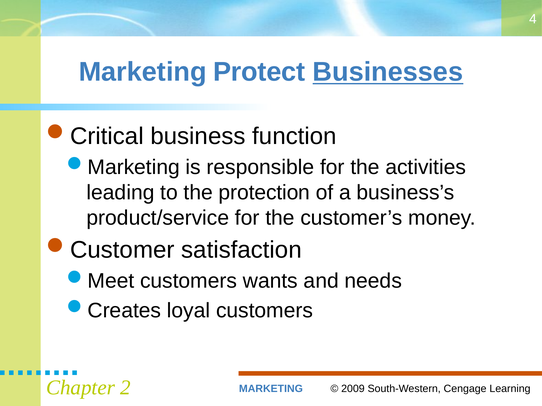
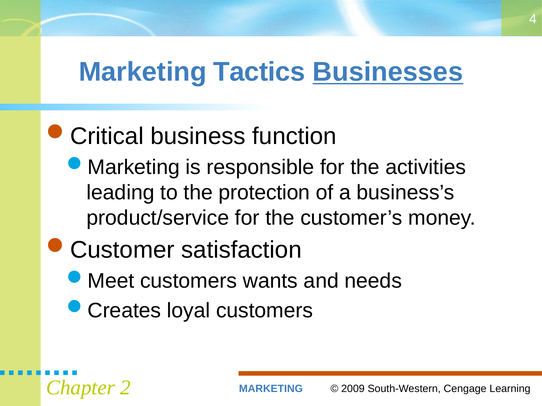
Protect: Protect -> Tactics
